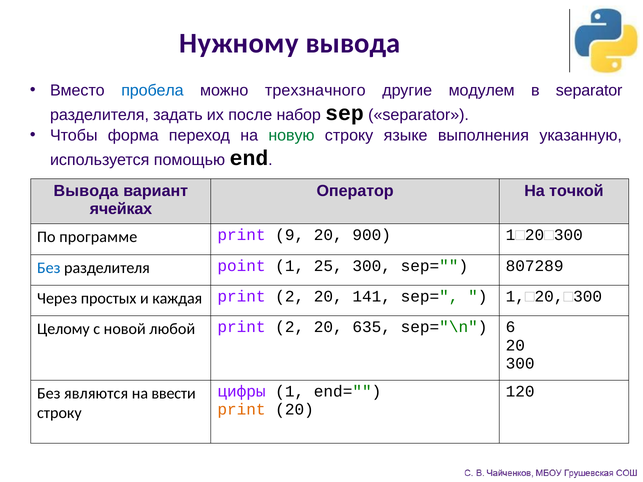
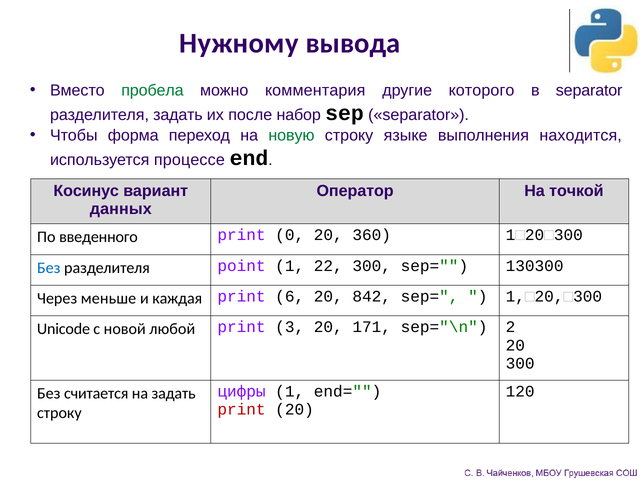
пробела colour: blue -> green
трехзначного: трехзначного -> комментария
модулем: модулем -> которого
указанную: указанную -> находится
помощью: помощью -> процессе
Вывода at (86, 191): Вывода -> Косинус
ячейках: ячейках -> данных
программе: программе -> введенного
9: 9 -> 0
900: 900 -> 360
25: 25 -> 22
807289: 807289 -> 130300
простых: простых -> меньше
2 at (290, 297): 2 -> 6
141: 141 -> 842
Целому: Целому -> Unicode
2 at (290, 327): 2 -> 3
635: 635 -> 171
6: 6 -> 2
являются: являются -> считается
на ввести: ввести -> задать
print at (241, 410) colour: orange -> red
